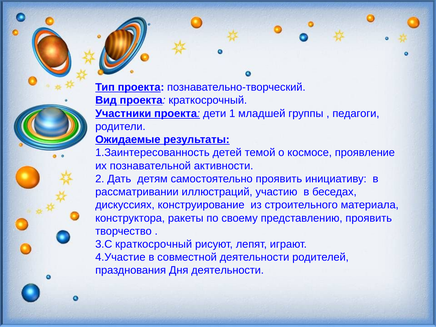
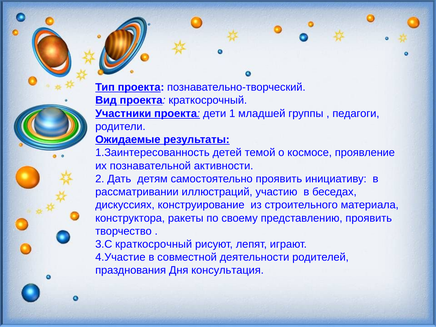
Дня деятельности: деятельности -> консультация
